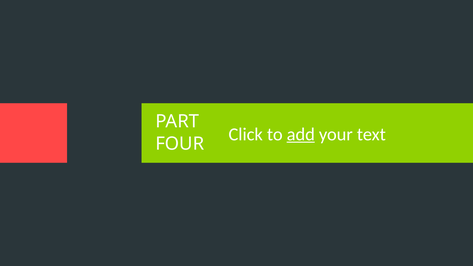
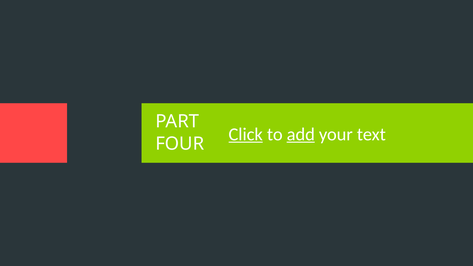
Click underline: none -> present
